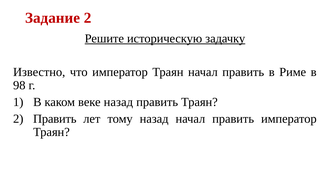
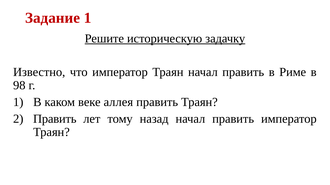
Задание 2: 2 -> 1
веке назад: назад -> аллея
